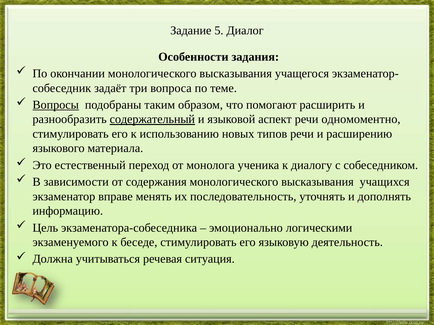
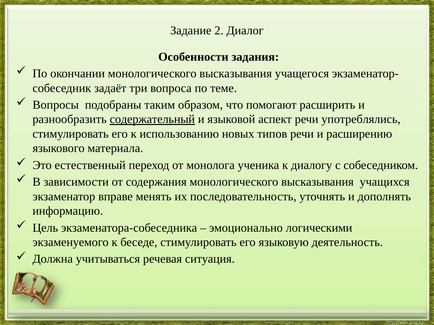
5: 5 -> 2
Вопросы underline: present -> none
одномоментно: одномоментно -> употреблялись
